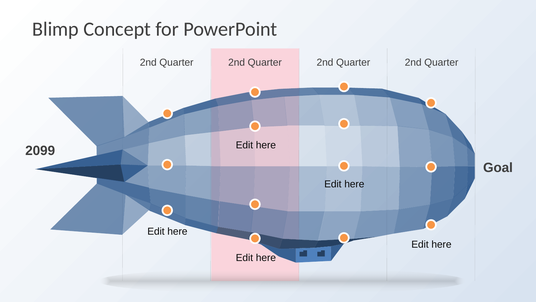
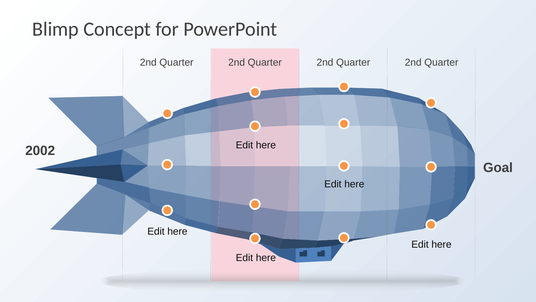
2099: 2099 -> 2002
